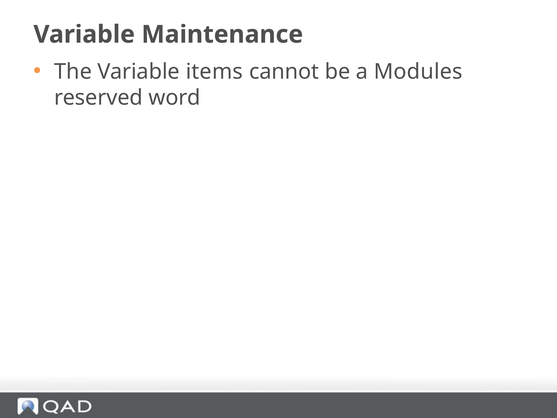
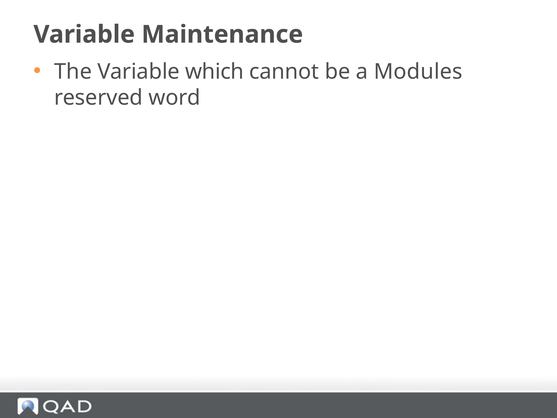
items: items -> which
